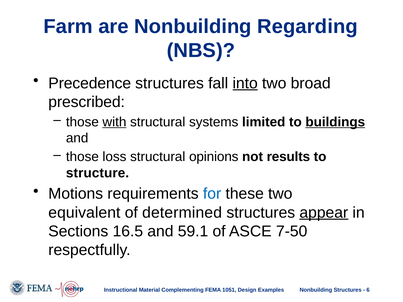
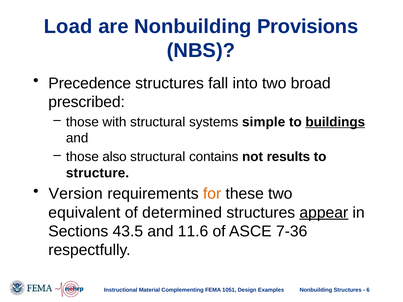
Farm: Farm -> Load
Regarding: Regarding -> Provisions
into underline: present -> none
with underline: present -> none
limited: limited -> simple
loss: loss -> also
opinions: opinions -> contains
Motions: Motions -> Version
for colour: blue -> orange
16.5: 16.5 -> 43.5
59.1: 59.1 -> 11.6
7-50: 7-50 -> 7-36
